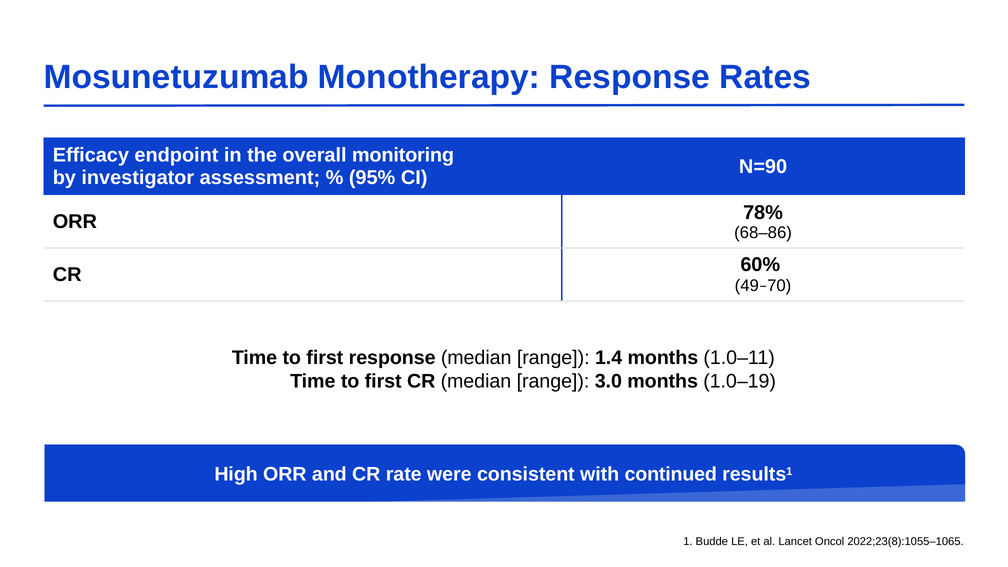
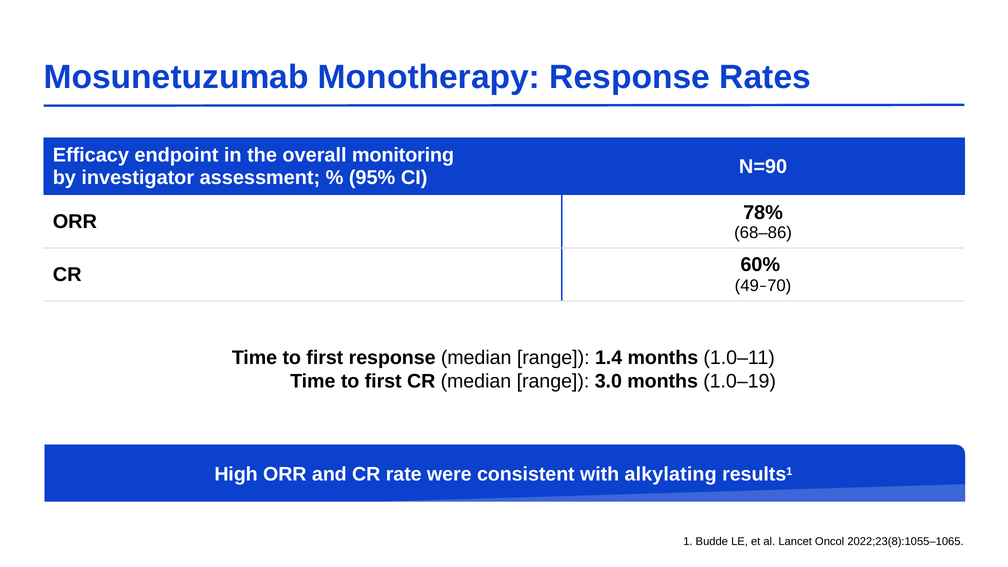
continued: continued -> alkylating
